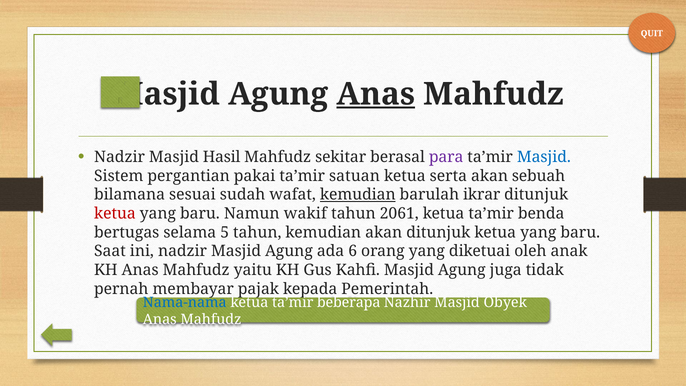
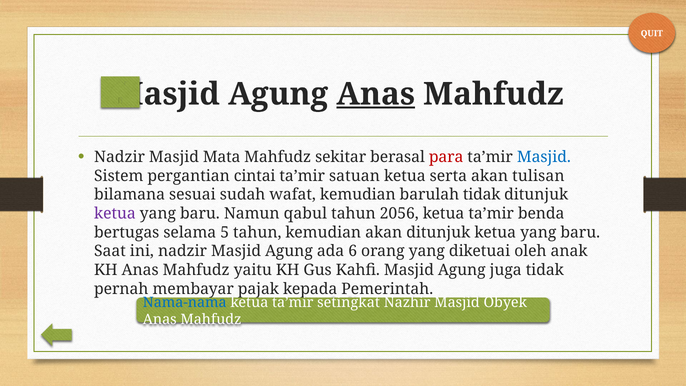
Hasil: Hasil -> Mata
para colour: purple -> red
pakai: pakai -> cintai
sebuah: sebuah -> tulisan
kemudian at (358, 195) underline: present -> none
barulah ikrar: ikrar -> tidak
ketua at (115, 213) colour: red -> purple
wakif: wakif -> qabul
2061: 2061 -> 2056
beberapa: beberapa -> setingkat
